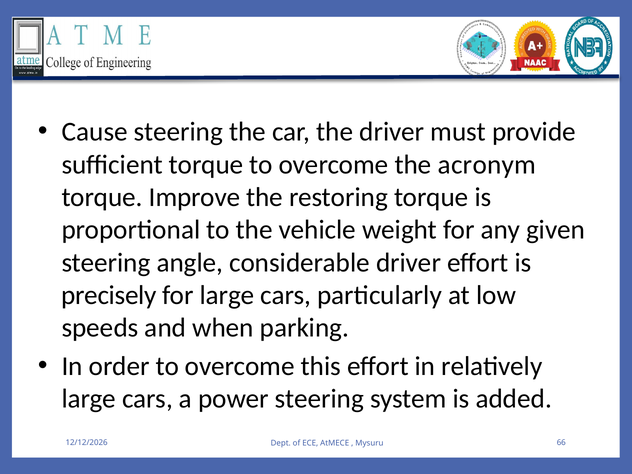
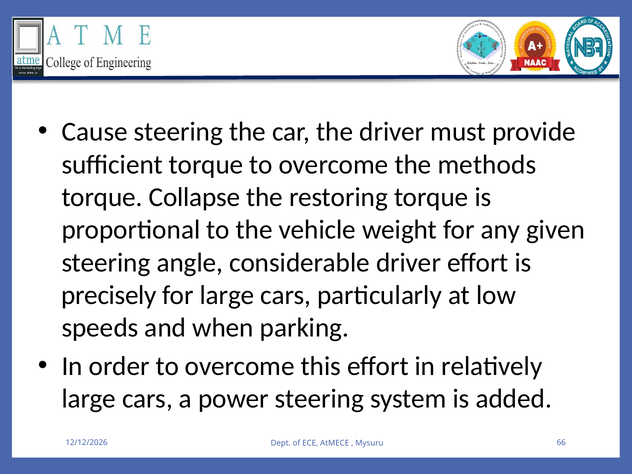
acronym: acronym -> methods
Improve: Improve -> Collapse
